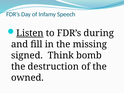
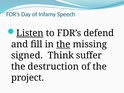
during: during -> defend
the at (63, 44) underline: none -> present
bomb: bomb -> suffer
owned: owned -> project
